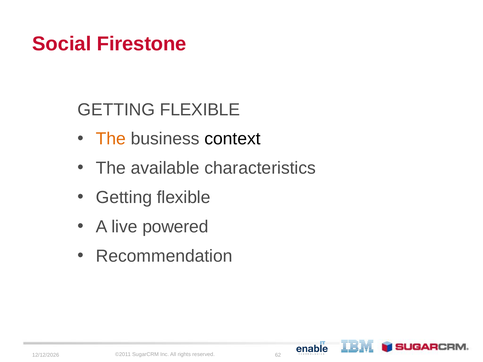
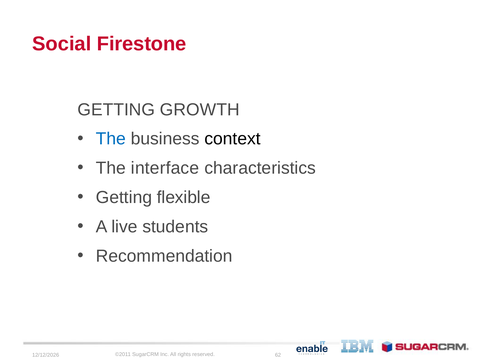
FLEXIBLE at (200, 110): FLEXIBLE -> GROWTH
The at (111, 139) colour: orange -> blue
available: available -> interface
powered: powered -> students
